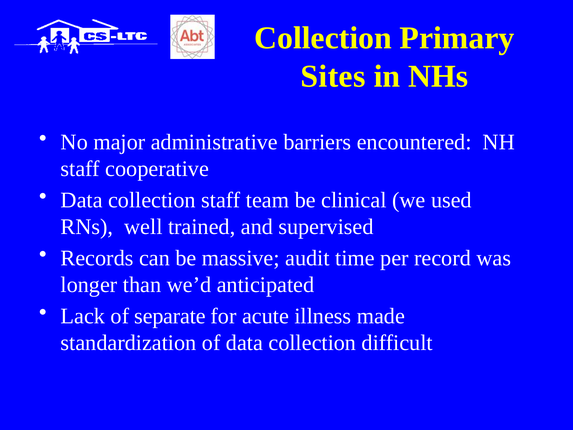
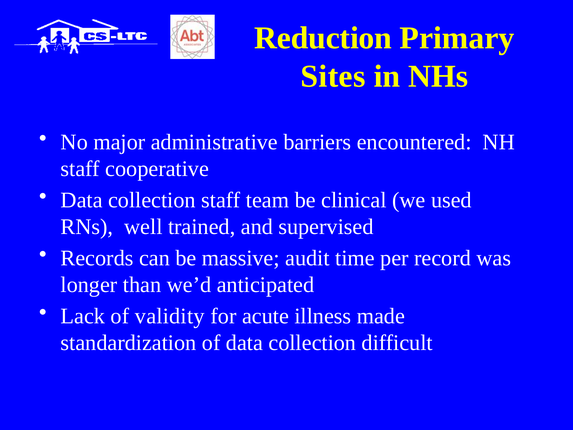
Collection at (323, 38): Collection -> Reduction
separate: separate -> validity
